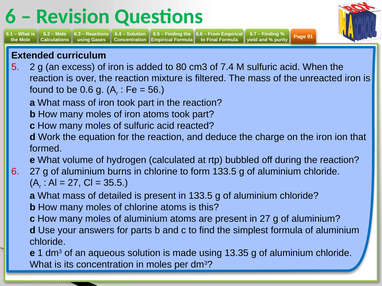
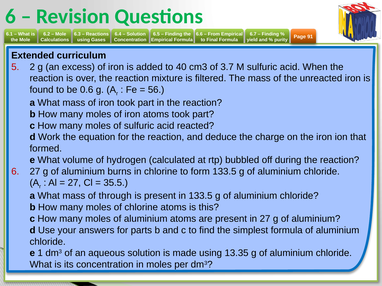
80: 80 -> 40
7.4: 7.4 -> 3.7
detailed: detailed -> through
